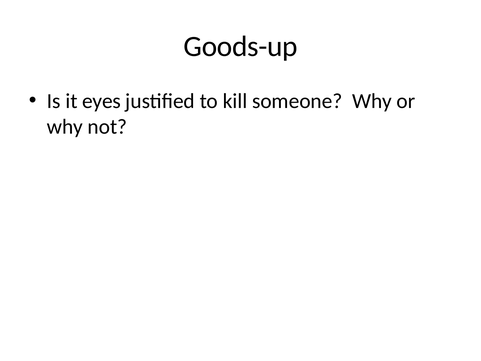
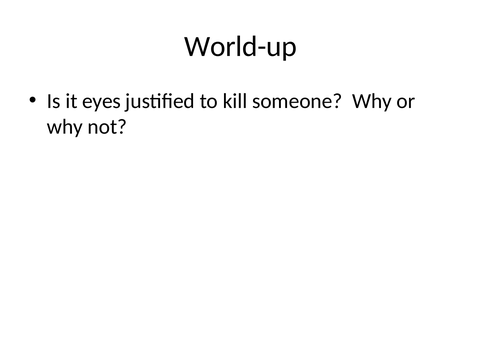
Goods-up: Goods-up -> World-up
